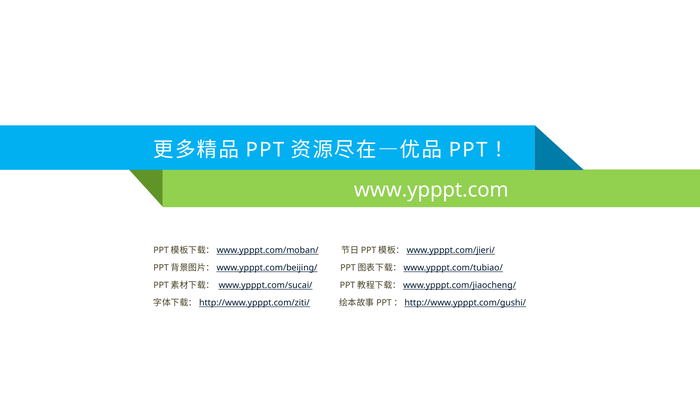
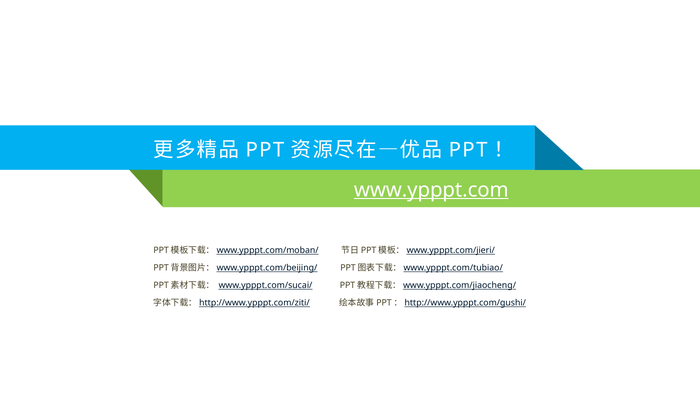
www.ypppt.com underline: none -> present
